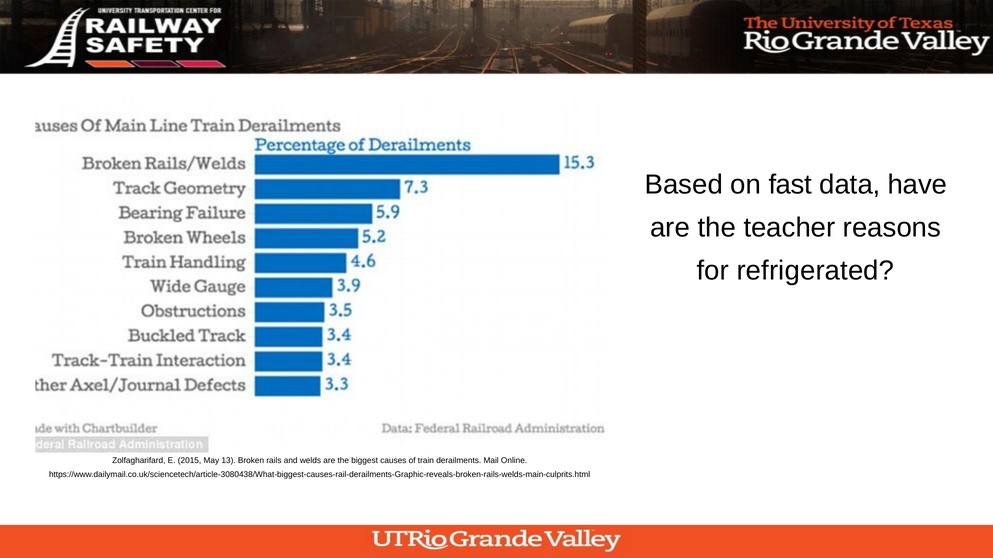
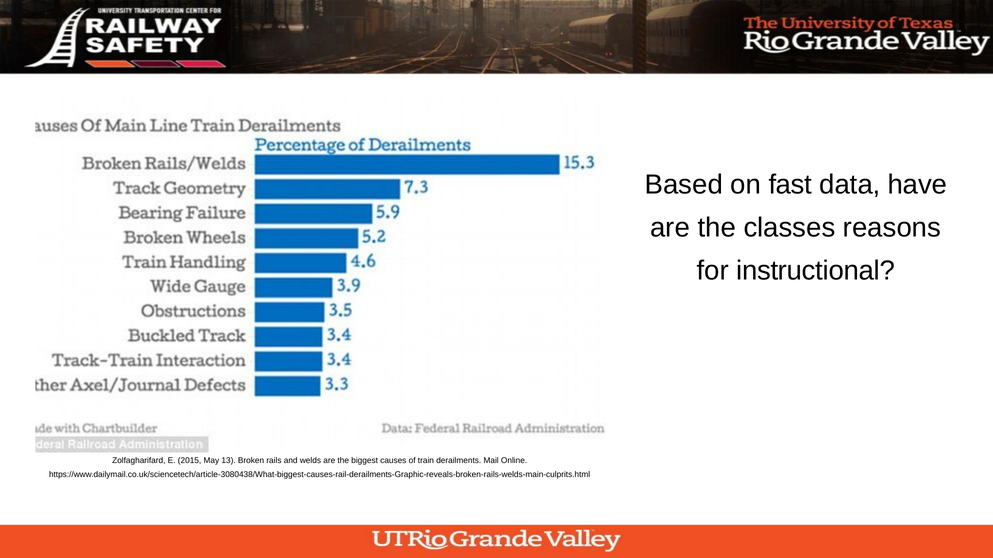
teacher: teacher -> classes
refrigerated: refrigerated -> instructional
